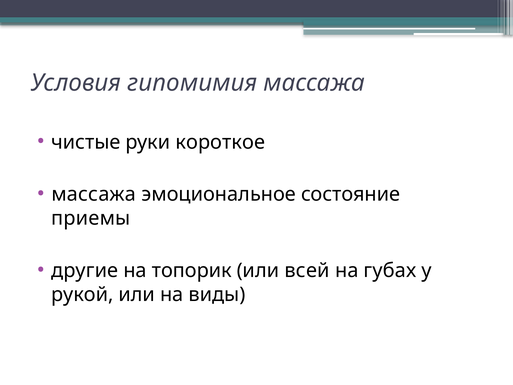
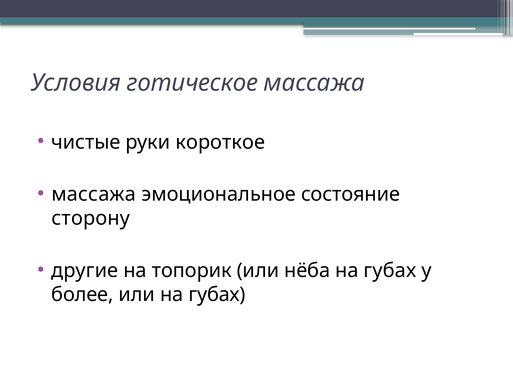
гипомимия: гипомимия -> готическое
приемы: приемы -> сторону
всей: всей -> нёба
рукой: рукой -> более
или на виды: виды -> губах
